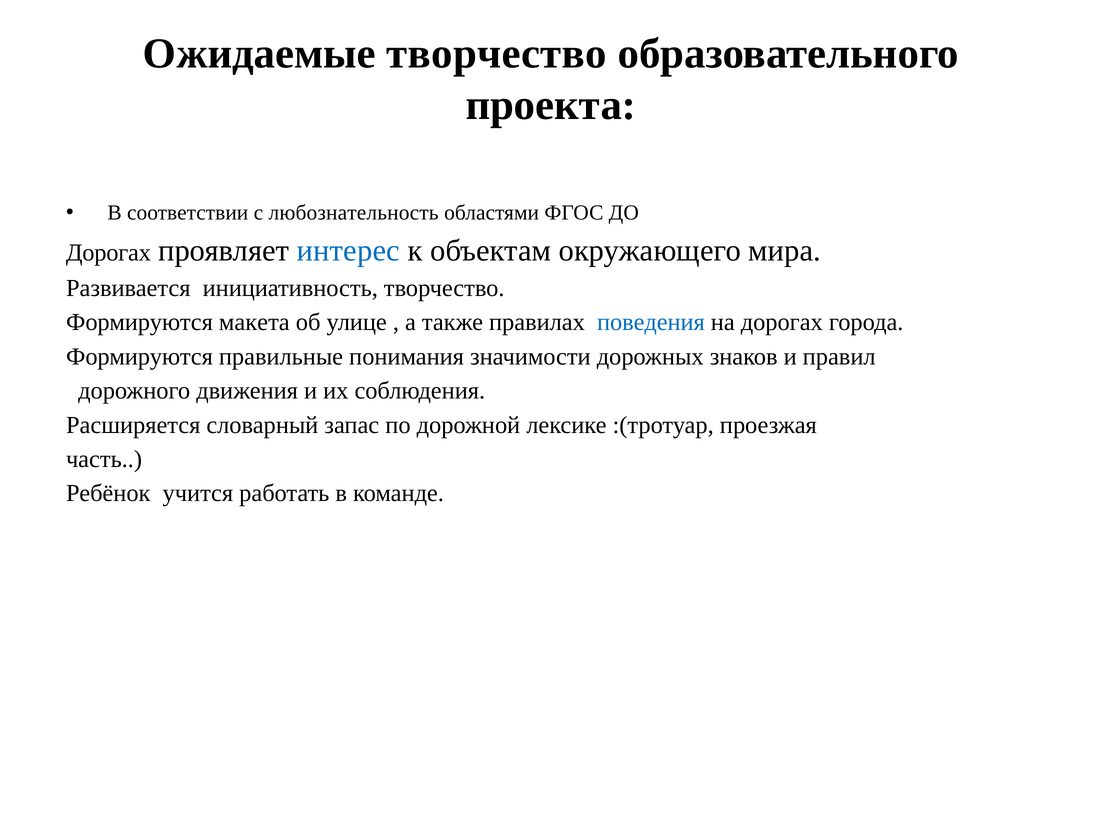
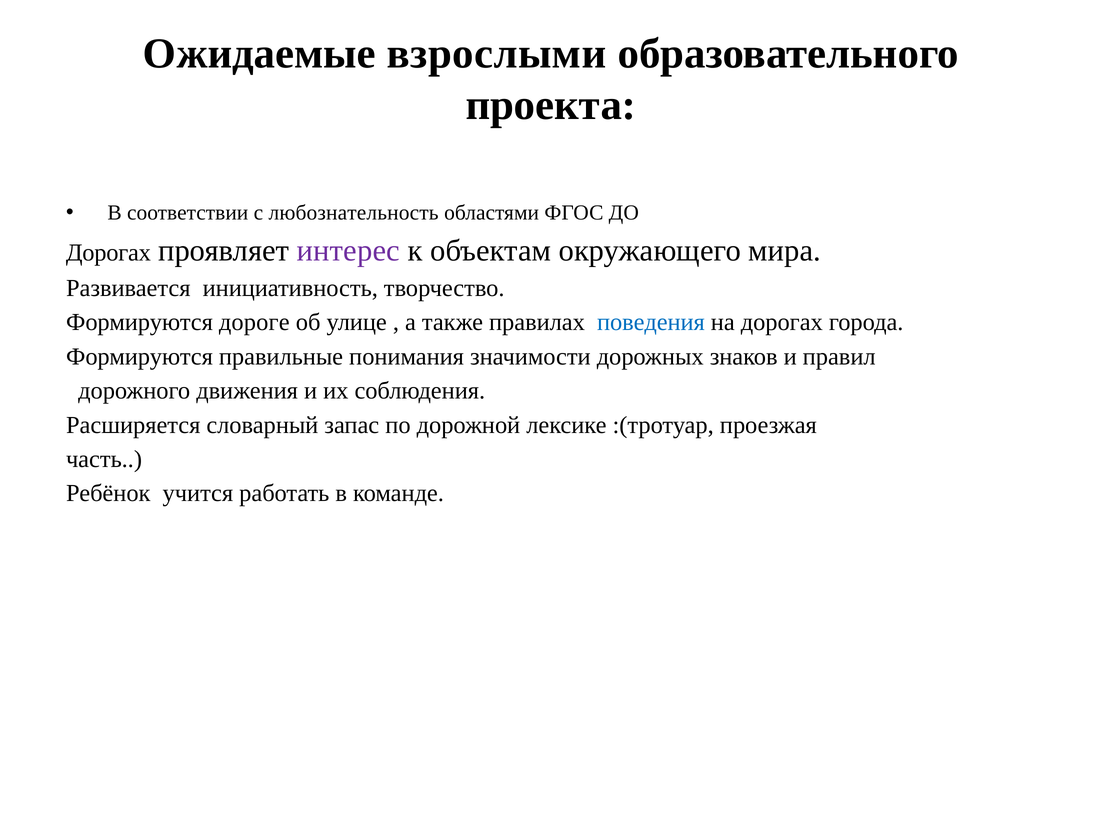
Ожидаемые творчество: творчество -> взрослыми
интерес colour: blue -> purple
макета: макета -> дороге
